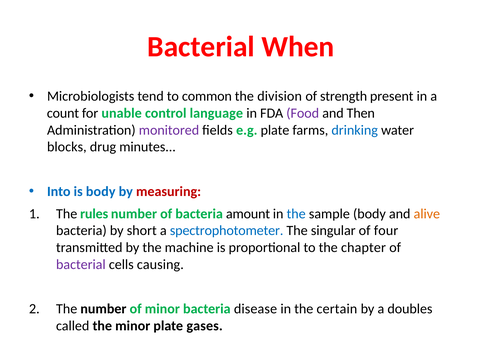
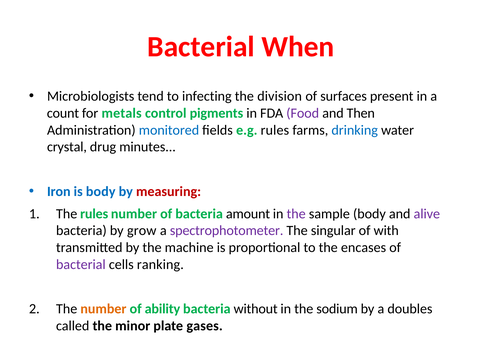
common: common -> infecting
strength: strength -> surfaces
unable: unable -> metals
language: language -> pigments
monitored colour: purple -> blue
e.g plate: plate -> rules
blocks: blocks -> crystal
Into: Into -> Iron
the at (296, 213) colour: blue -> purple
alive colour: orange -> purple
short: short -> grow
spectrophotometer colour: blue -> purple
four: four -> with
chapter: chapter -> encases
causing: causing -> ranking
number at (103, 309) colour: black -> orange
of minor: minor -> ability
disease: disease -> without
certain: certain -> sodium
